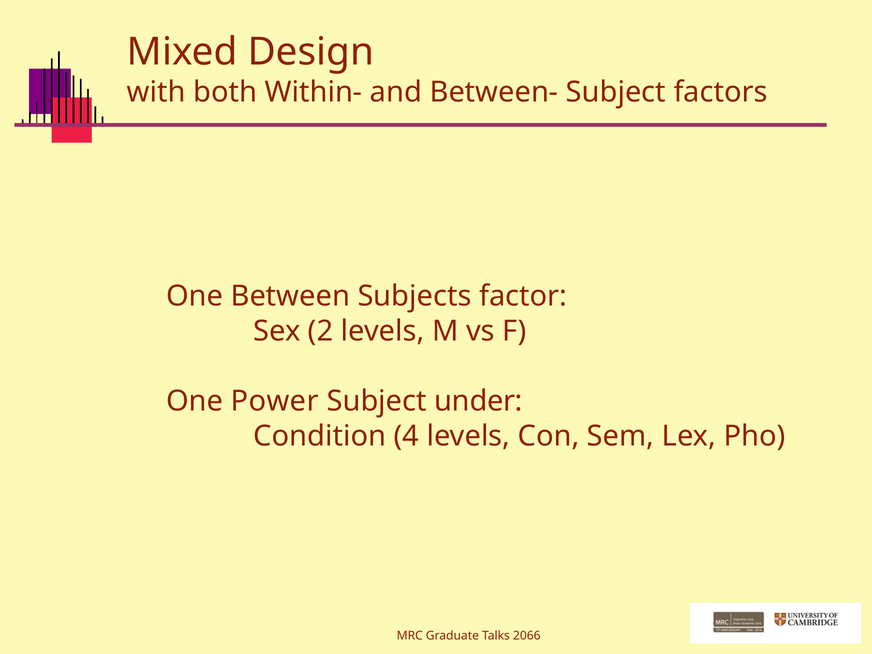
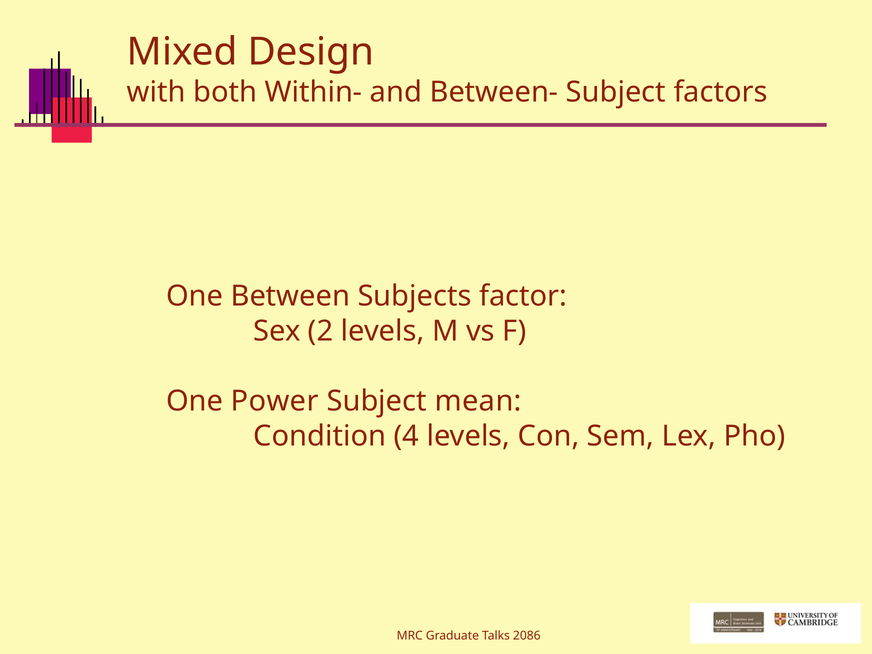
under: under -> mean
2066: 2066 -> 2086
